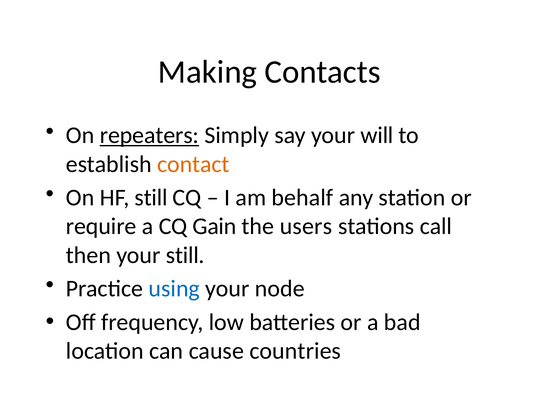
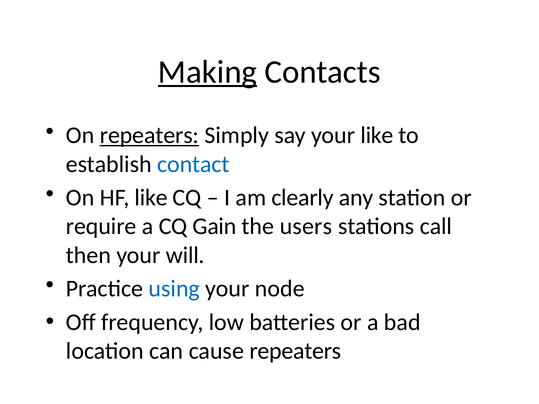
Making underline: none -> present
your will: will -> like
contact colour: orange -> blue
HF still: still -> like
behalf: behalf -> clearly
your still: still -> will
cause countries: countries -> repeaters
